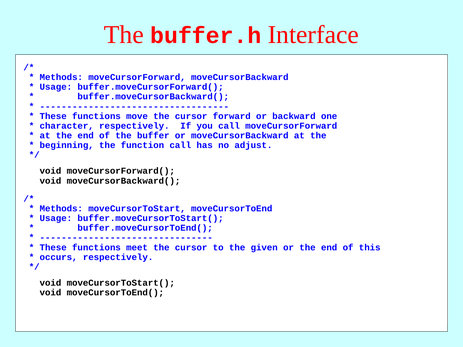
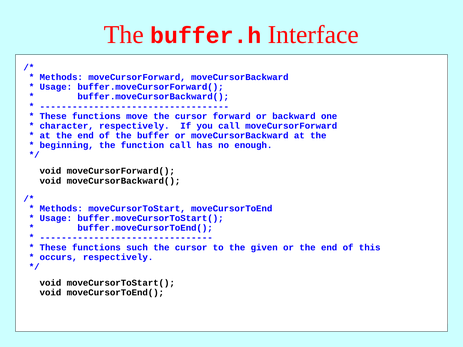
adjust: adjust -> enough
meet: meet -> such
